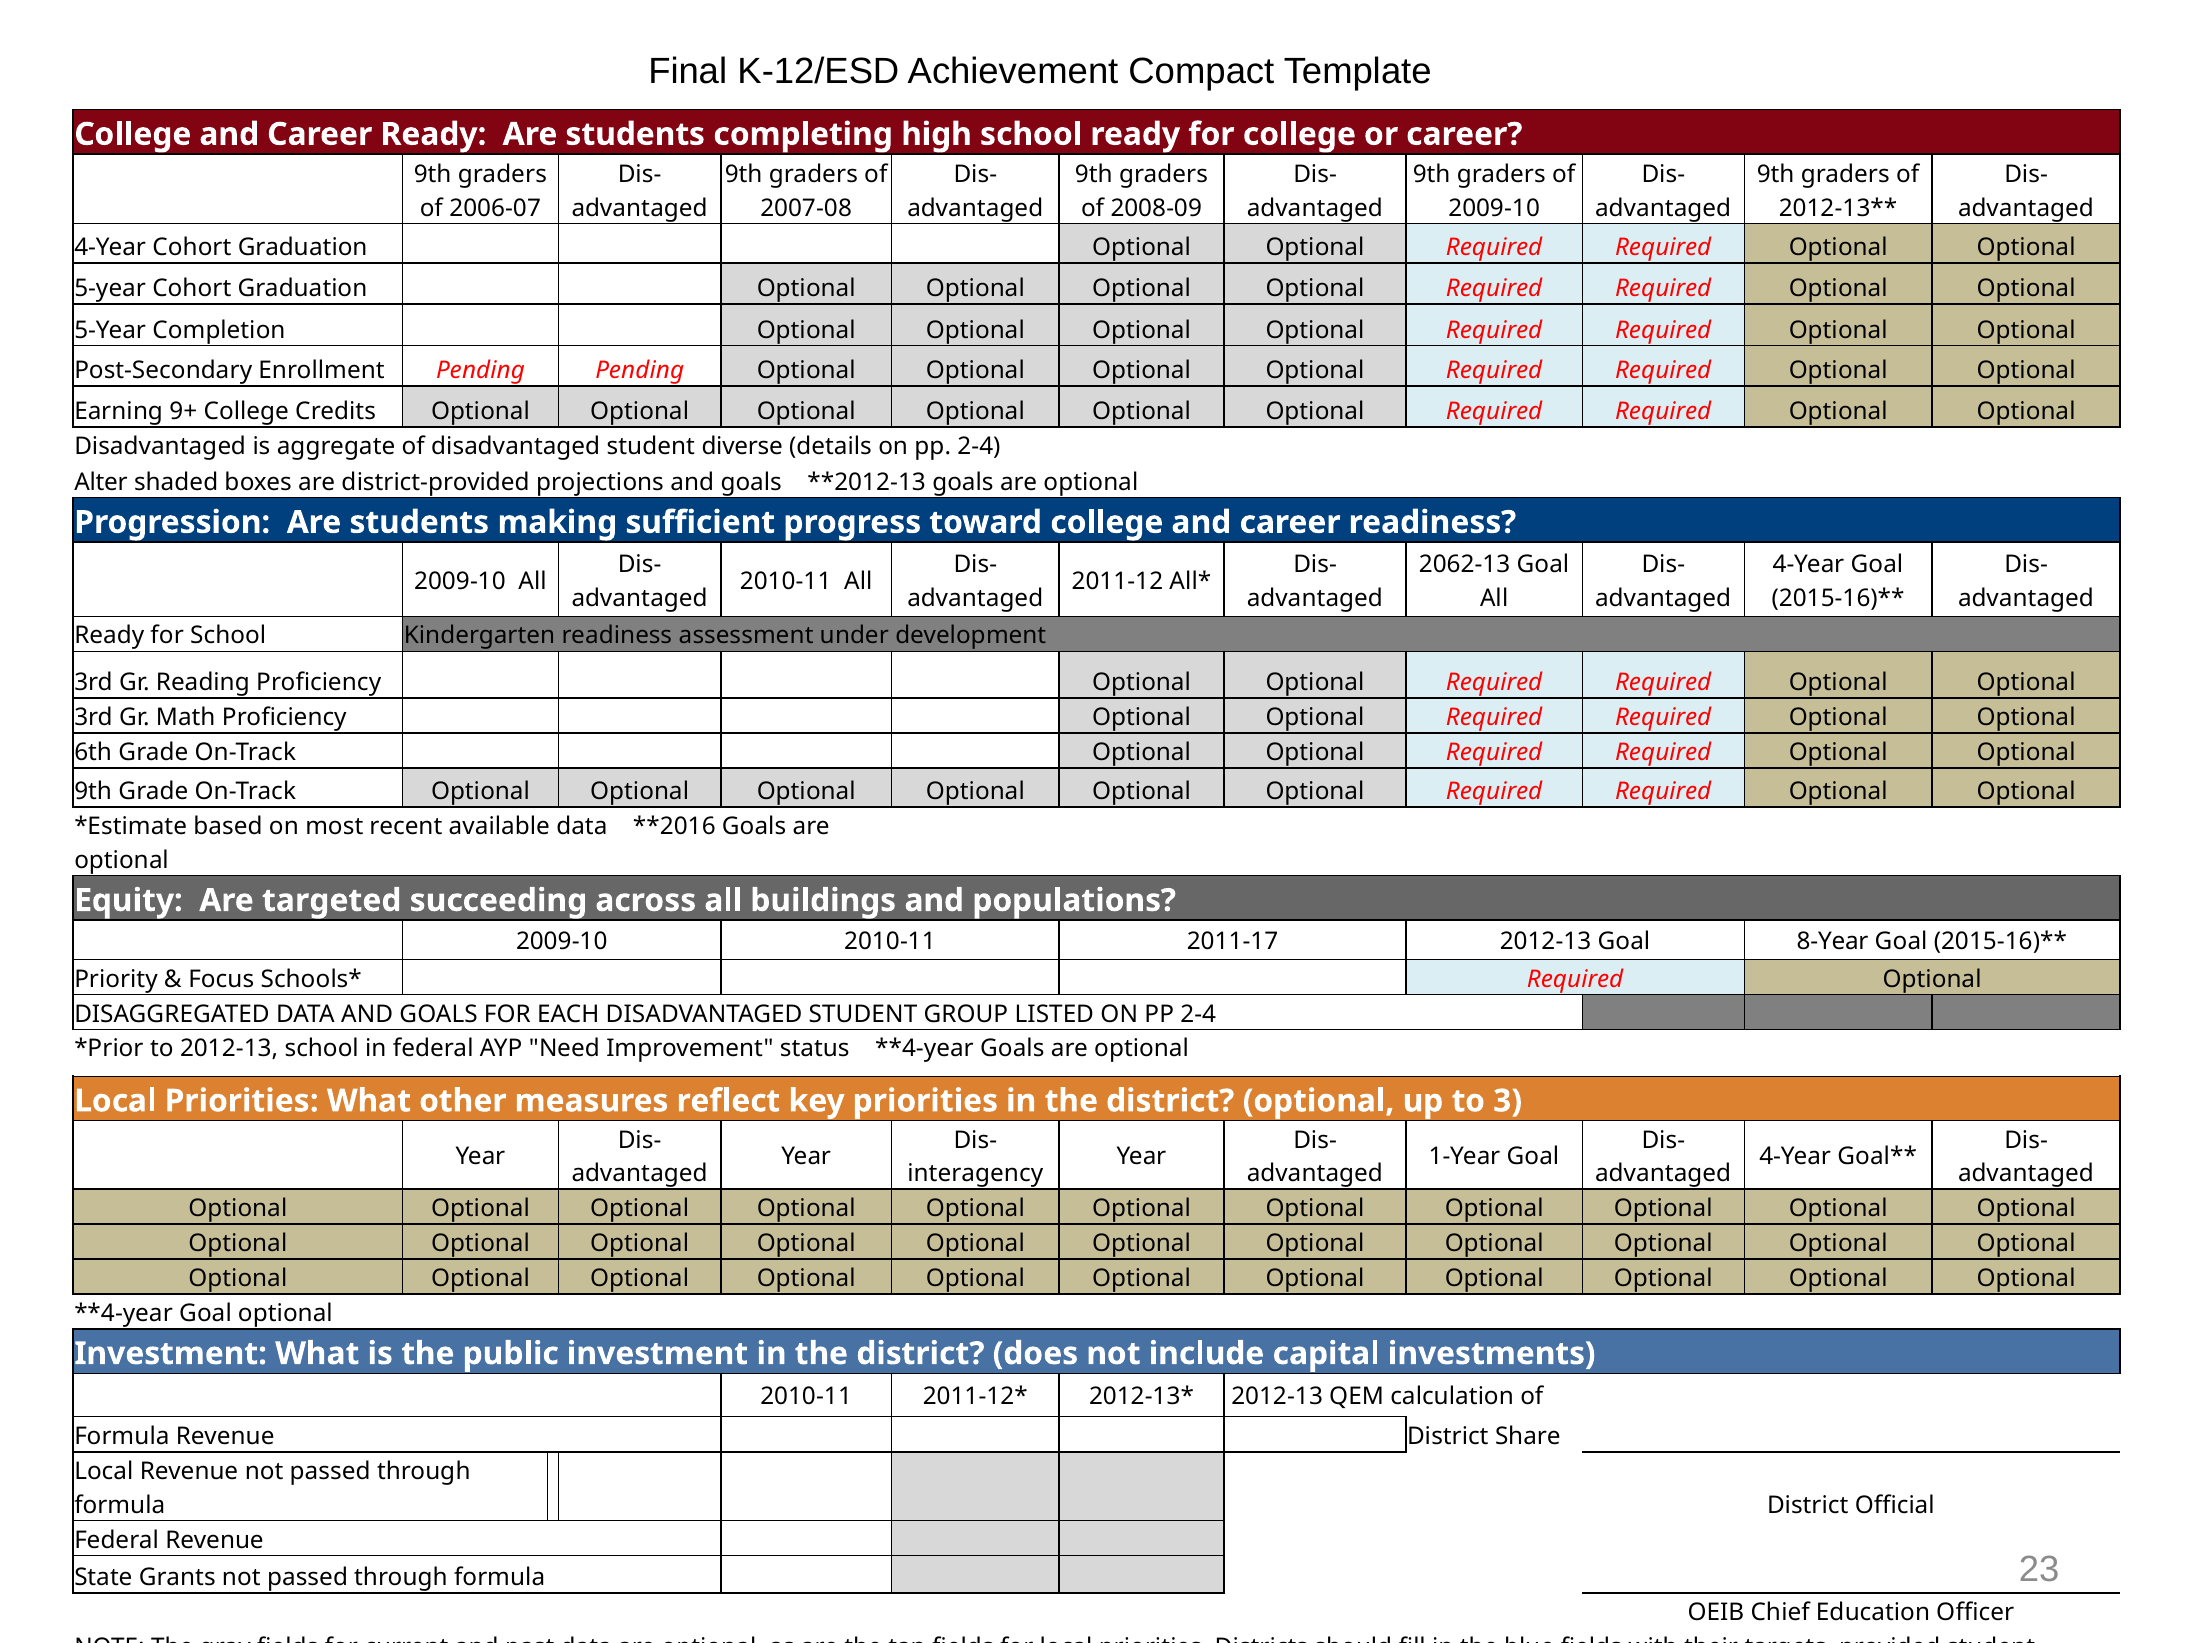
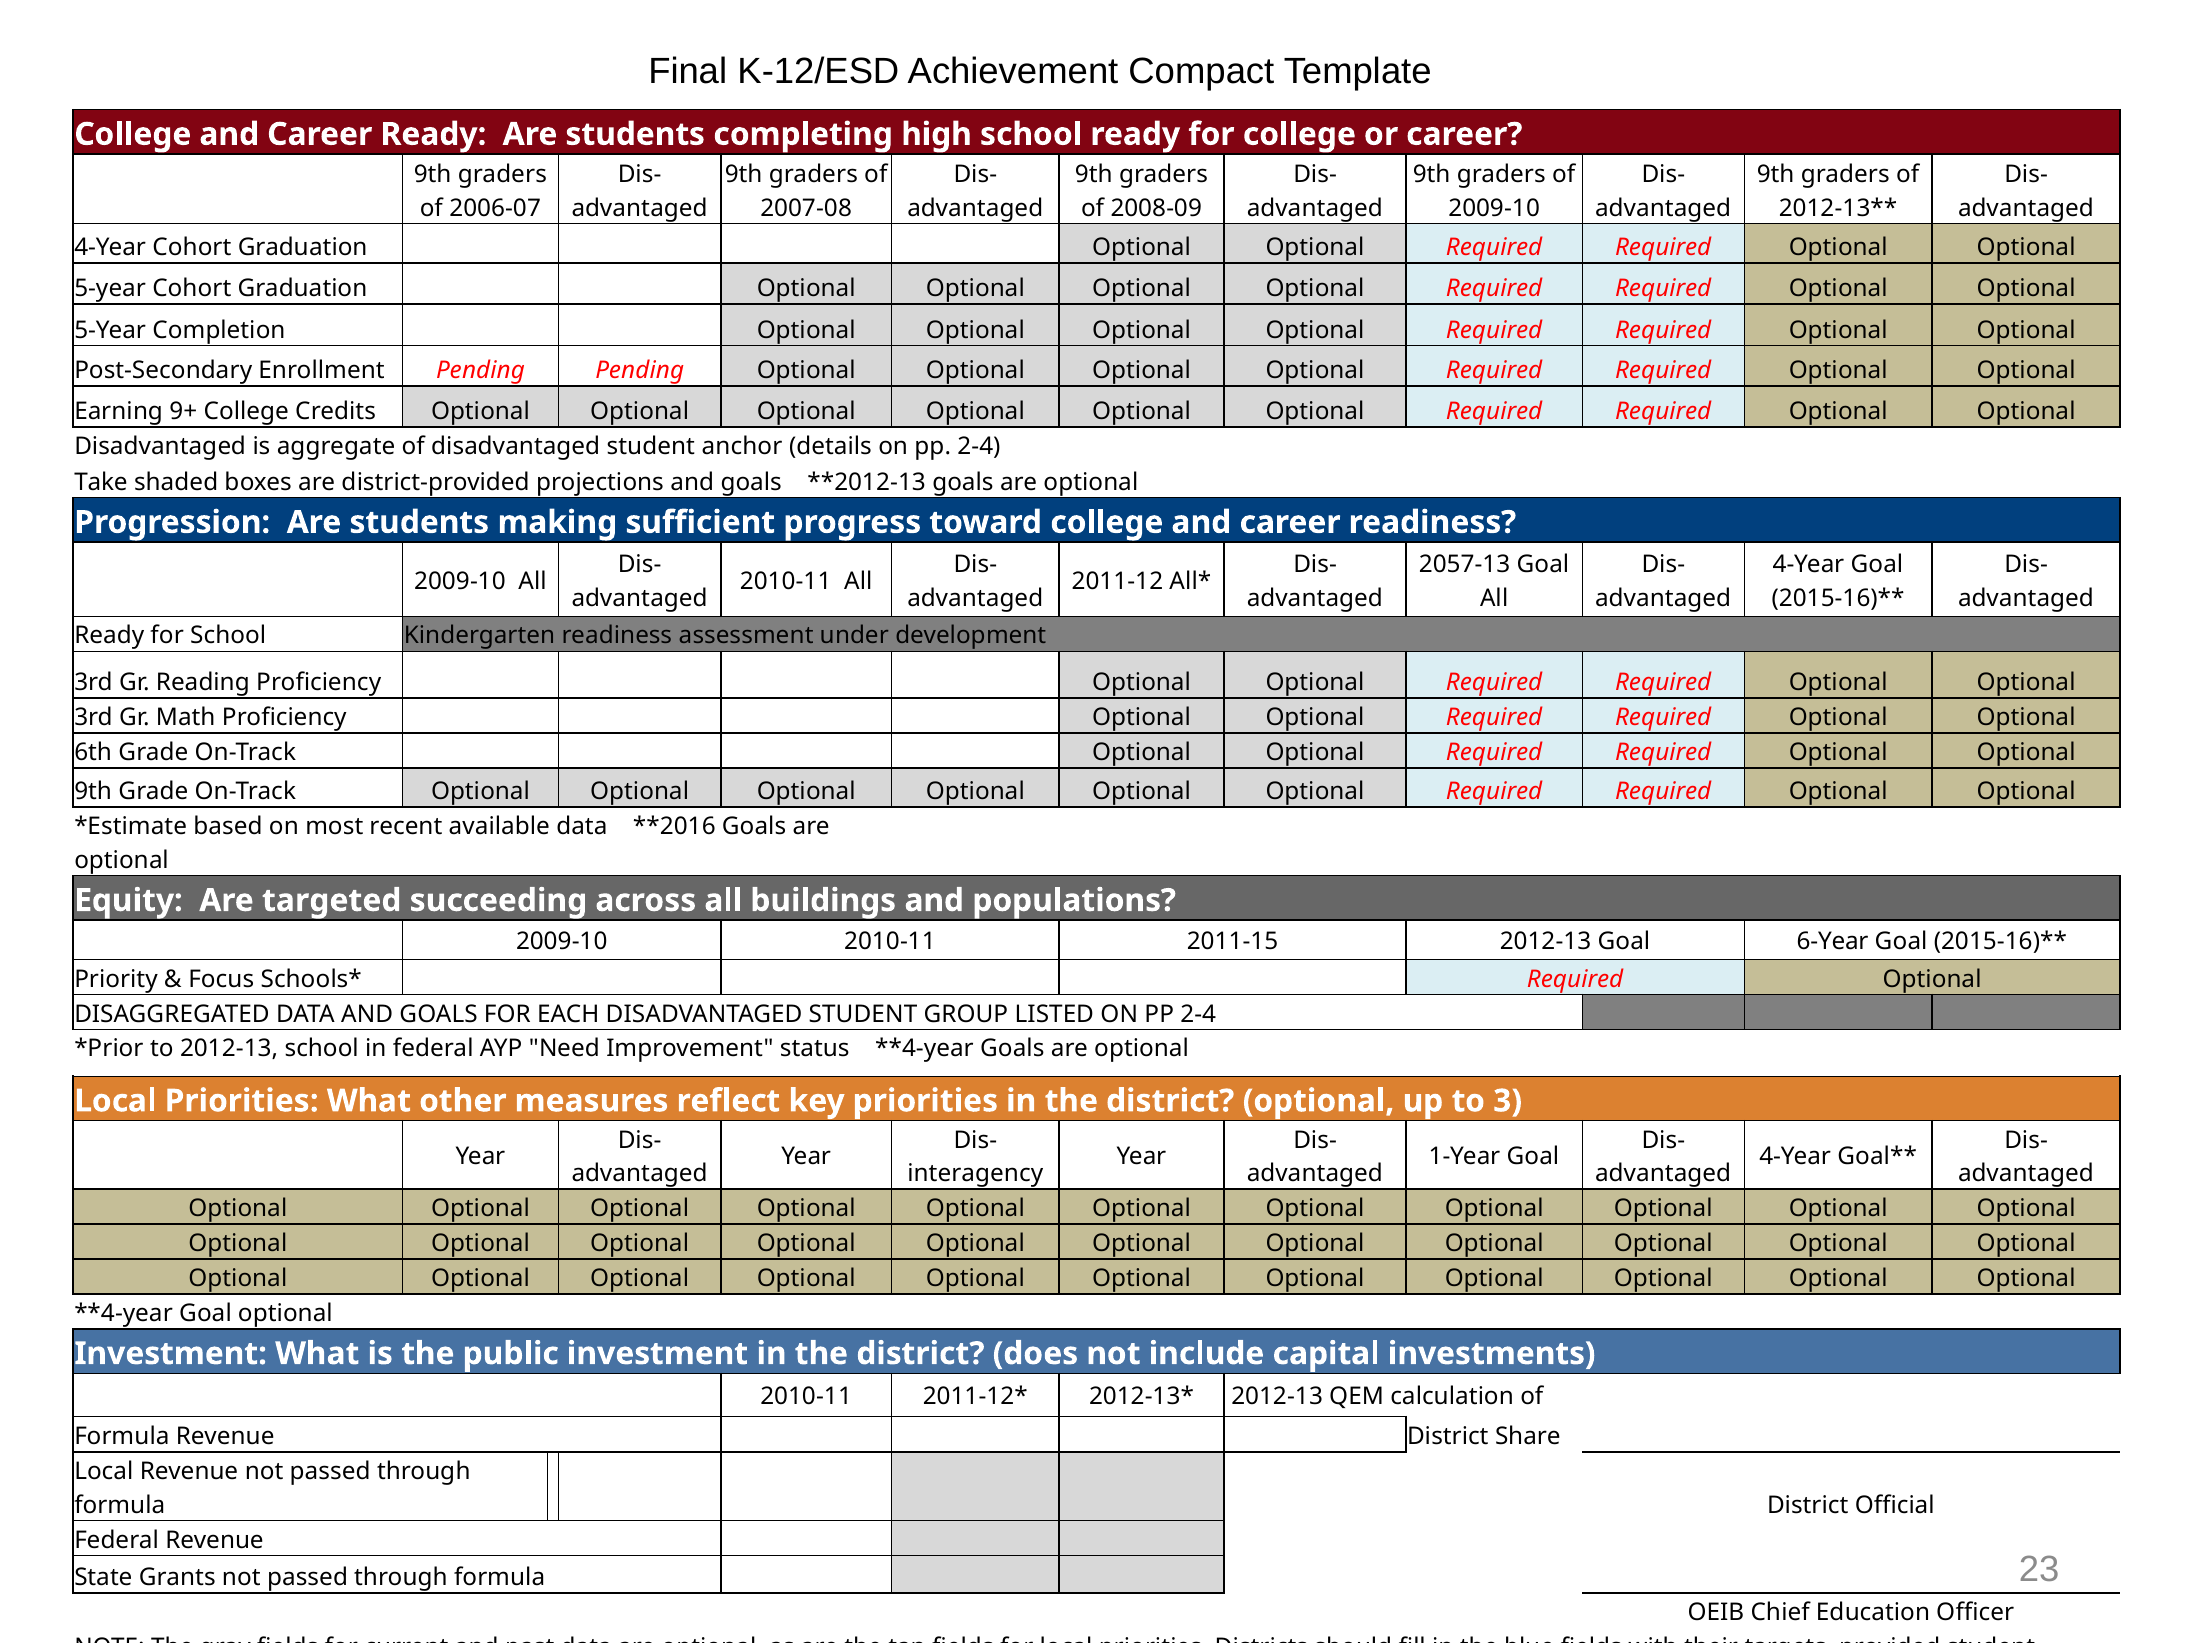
diverse: diverse -> anchor
Alter: Alter -> Take
2062-13: 2062-13 -> 2057-13
2011-17: 2011-17 -> 2011-15
8-Year: 8-Year -> 6-Year
